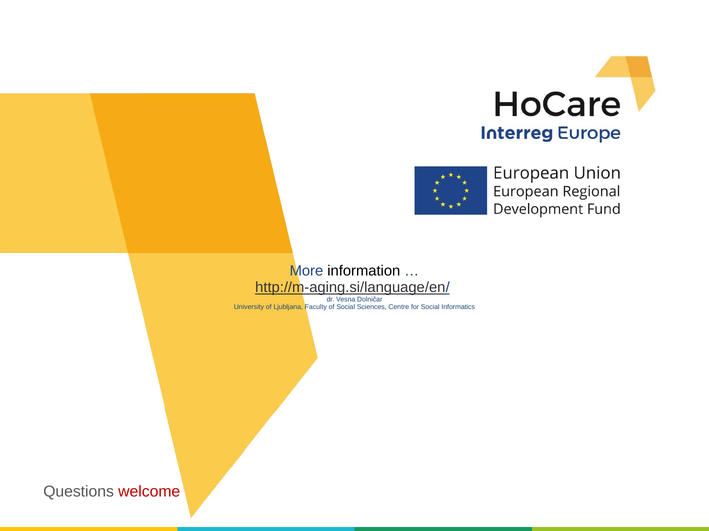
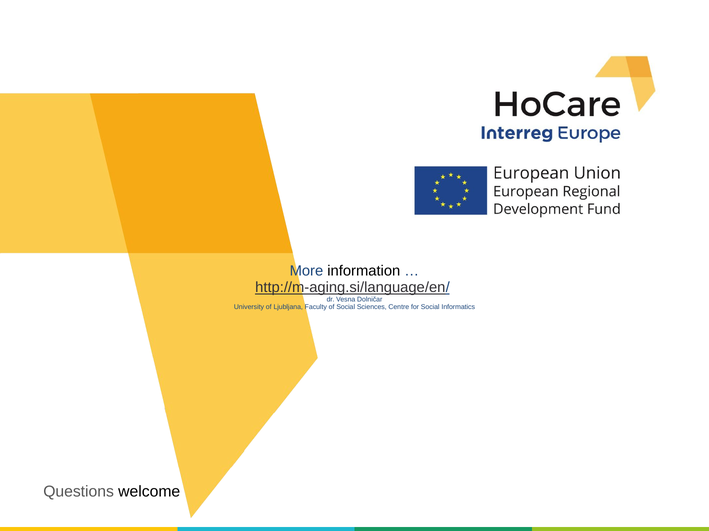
welcome colour: red -> black
